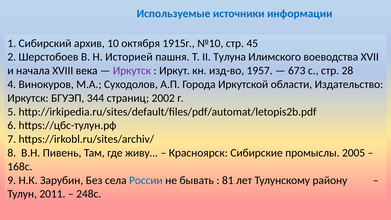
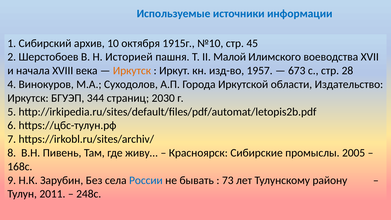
Тулуна: Тулуна -> Малой
Иркутск at (132, 71) colour: purple -> orange
2002: 2002 -> 2030
81: 81 -> 73
